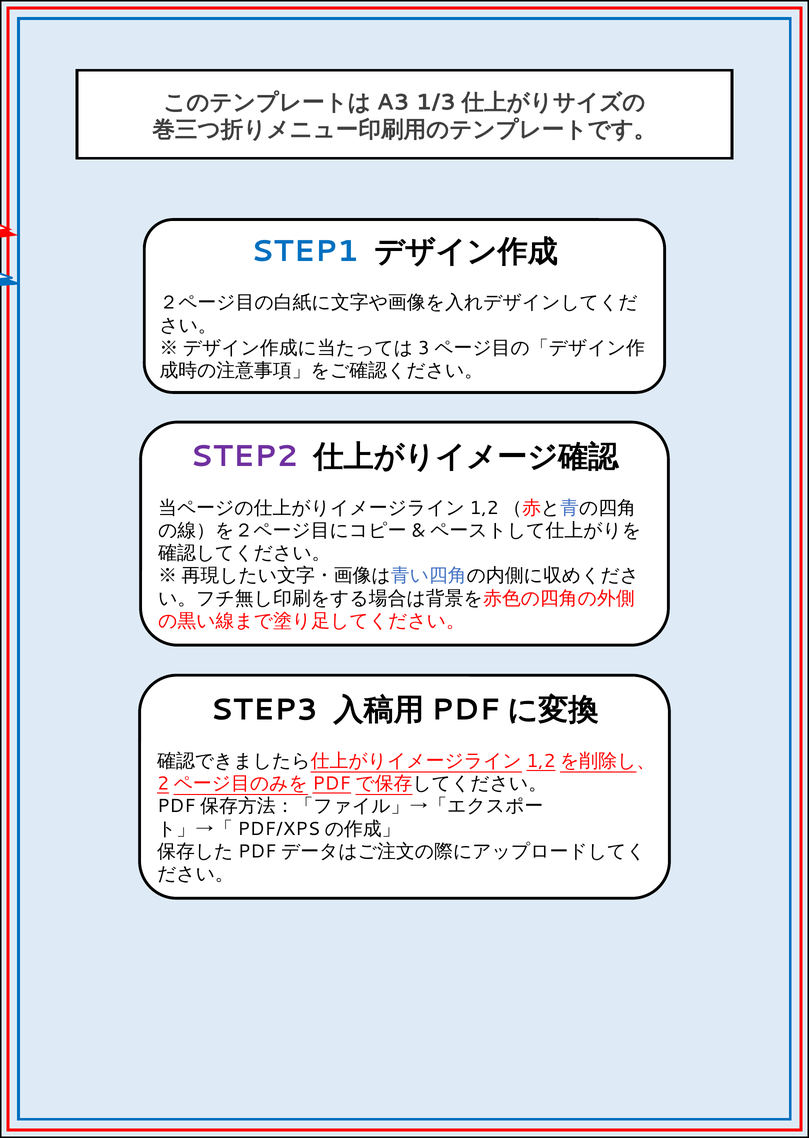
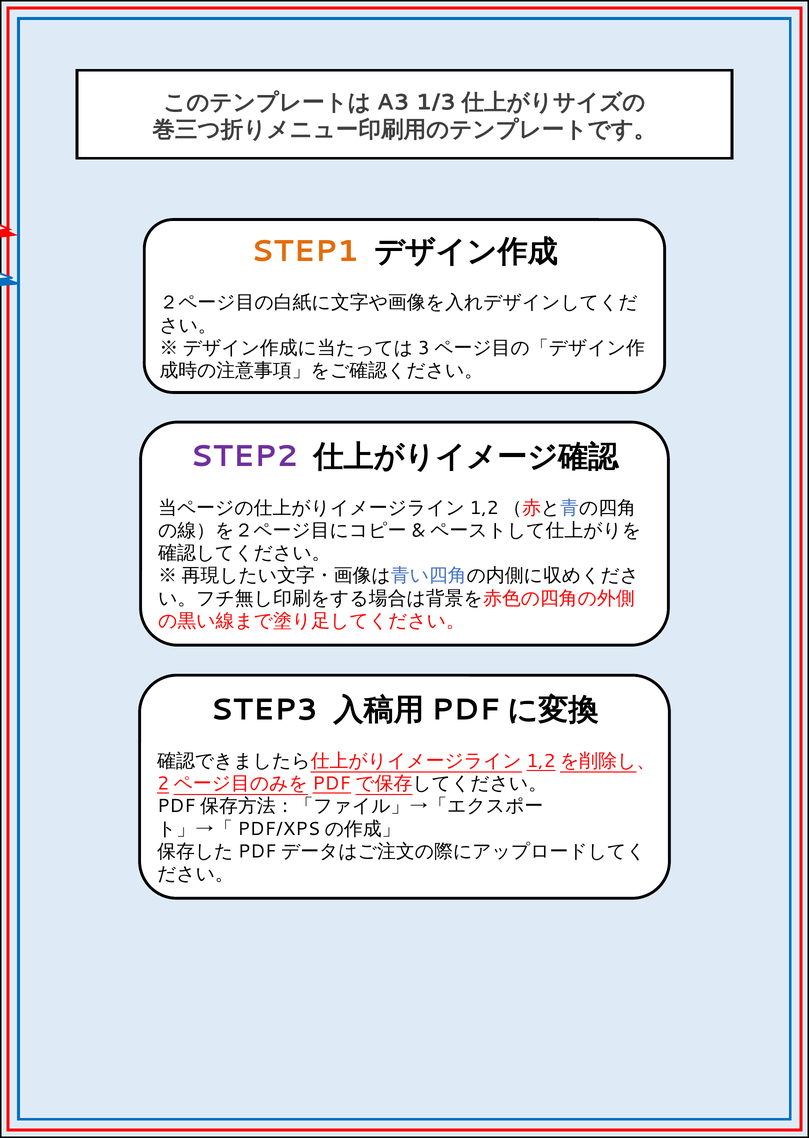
STEP1 colour: blue -> orange
